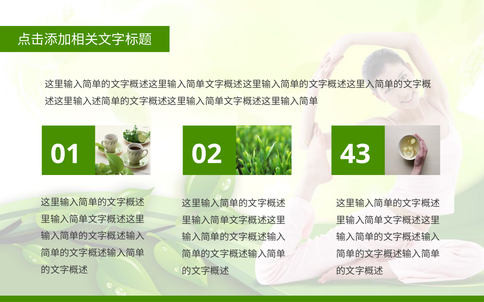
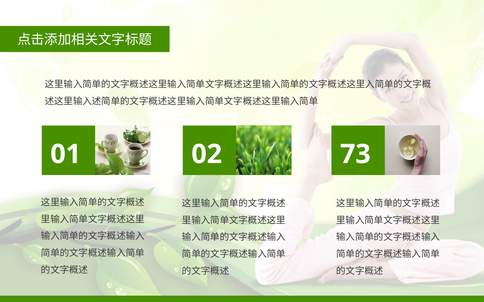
43: 43 -> 73
